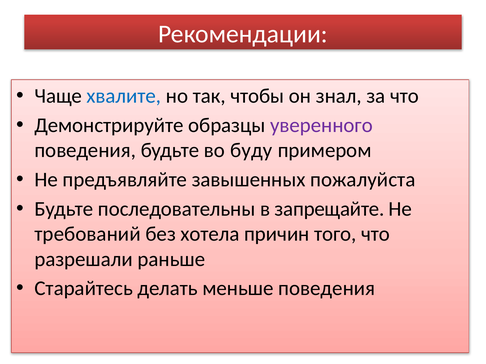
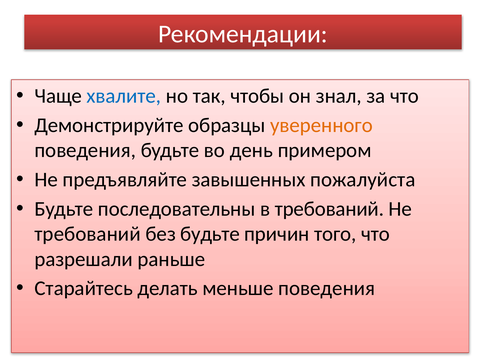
уверенного colour: purple -> orange
буду: буду -> день
в запрещайте: запрещайте -> требований
без хотела: хотела -> будьте
